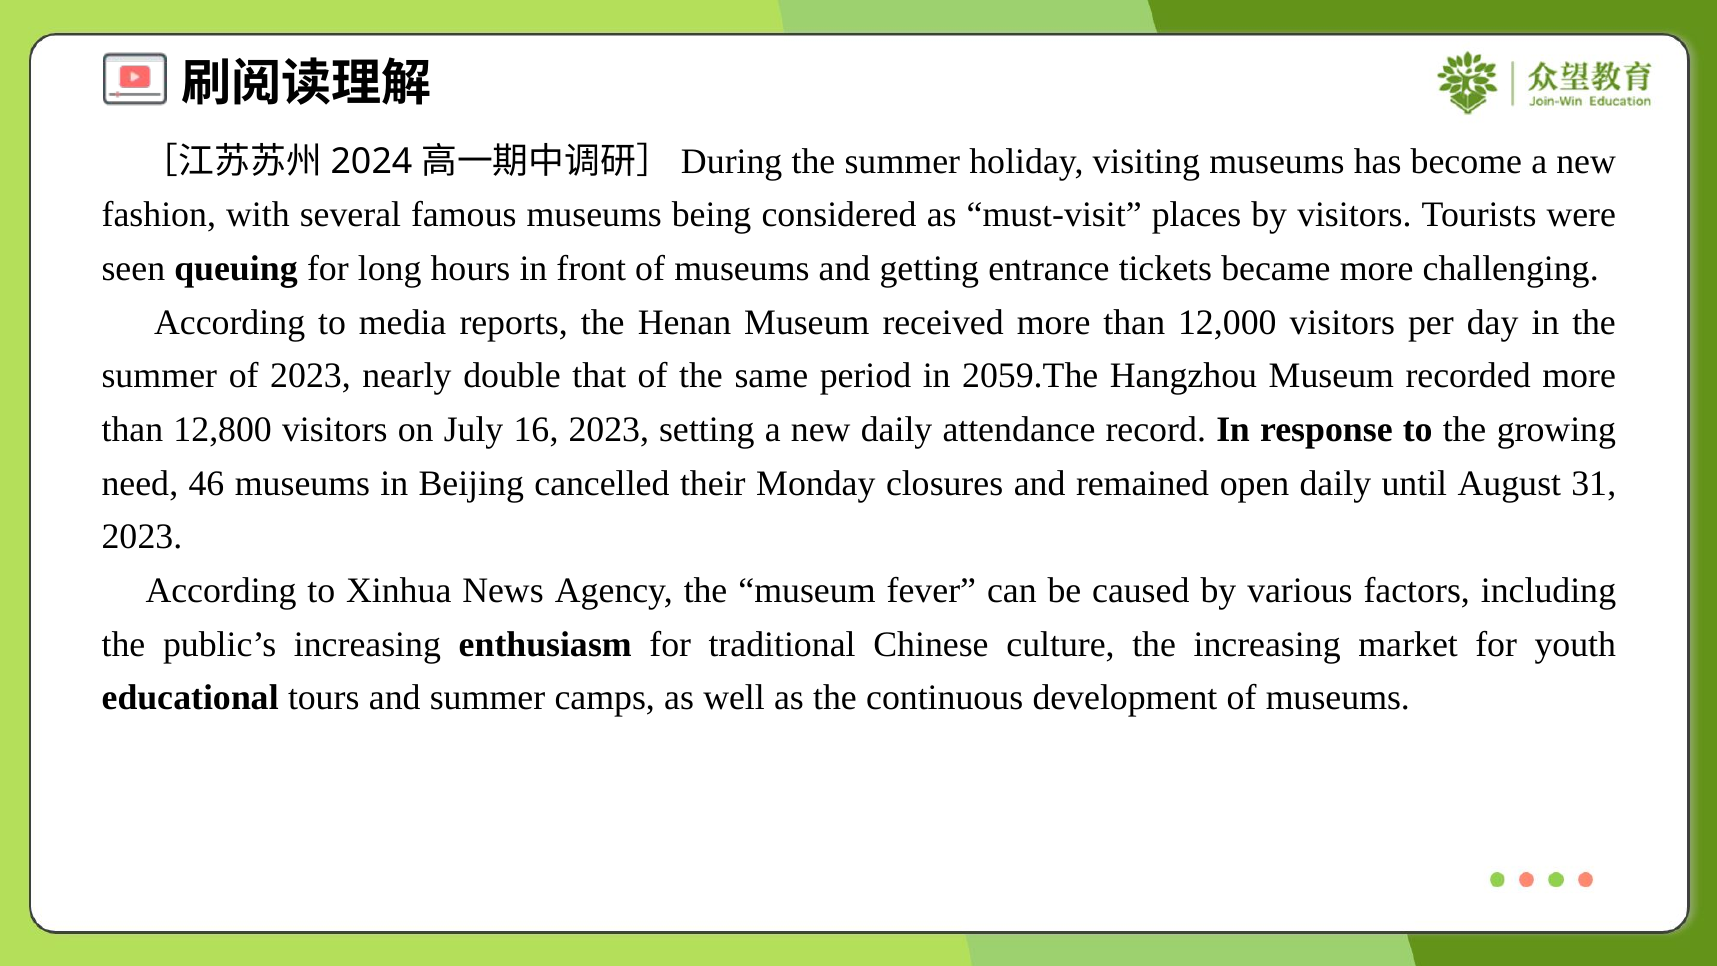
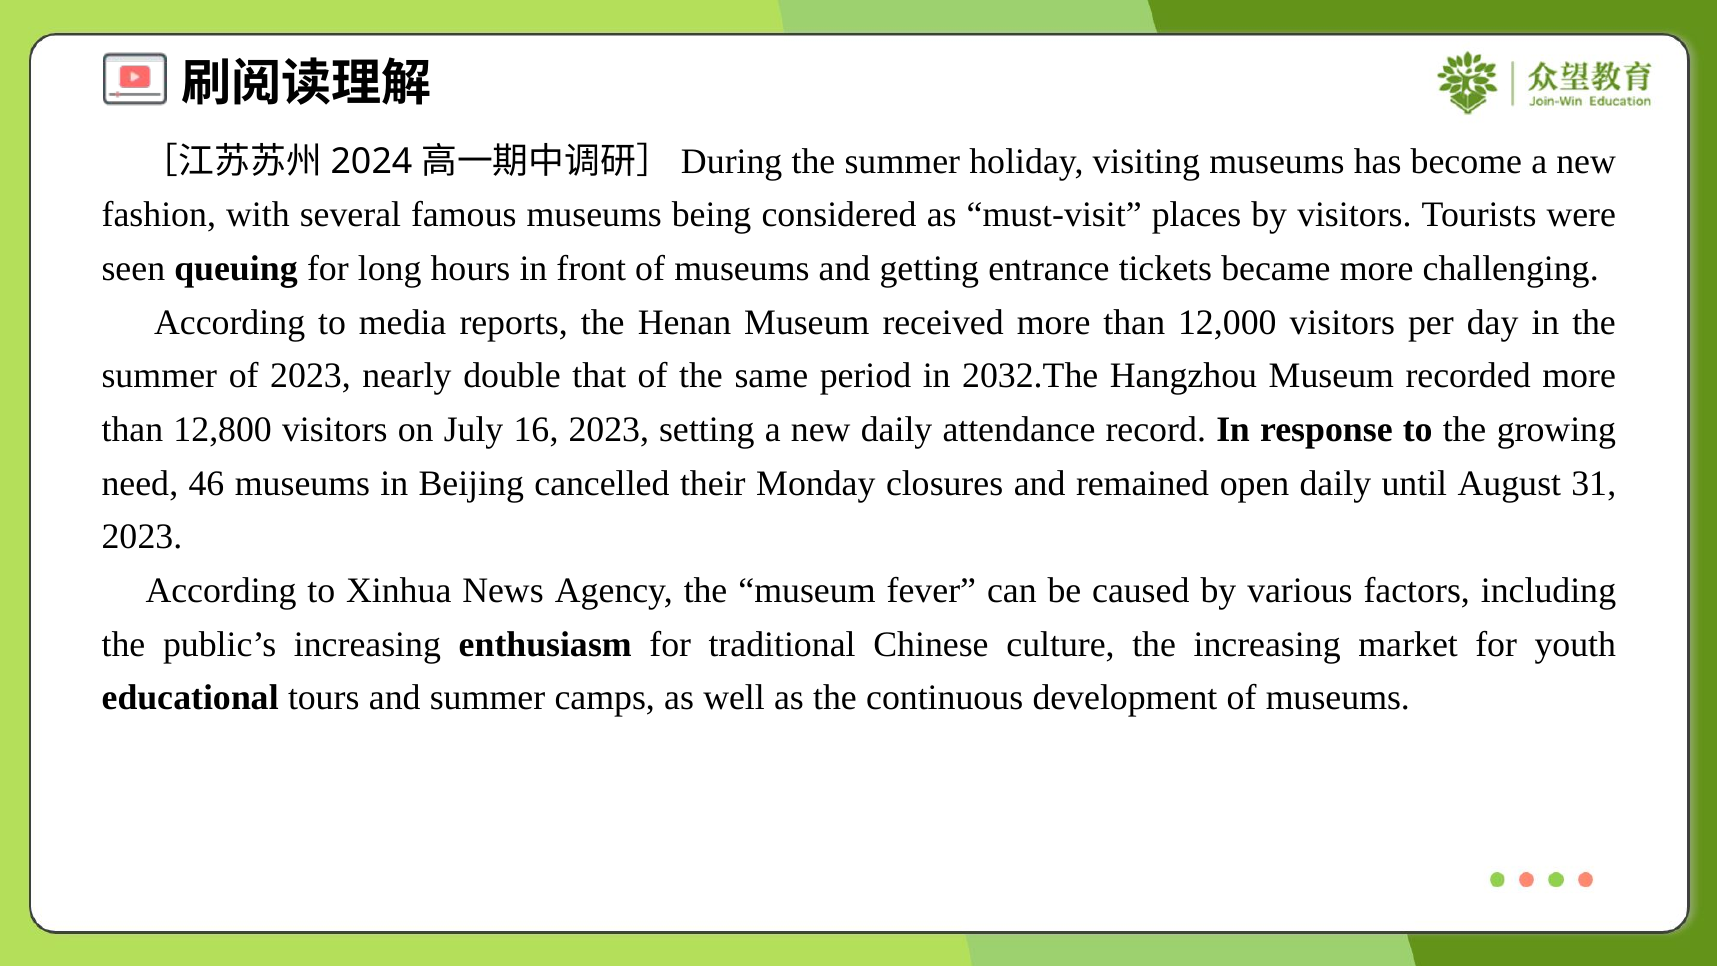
2059.The: 2059.The -> 2032.The
